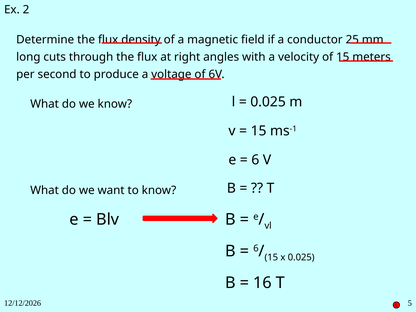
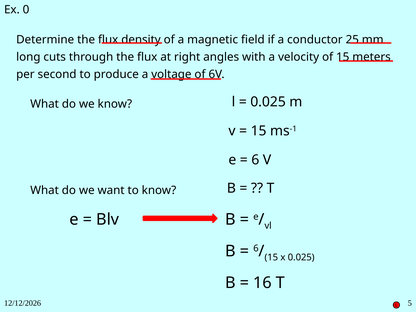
2: 2 -> 0
